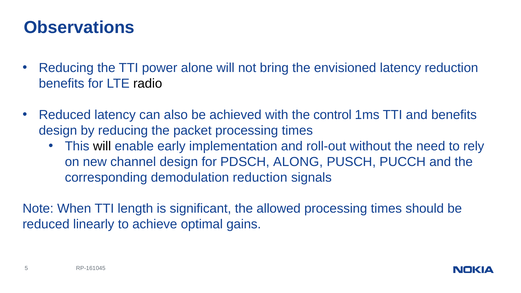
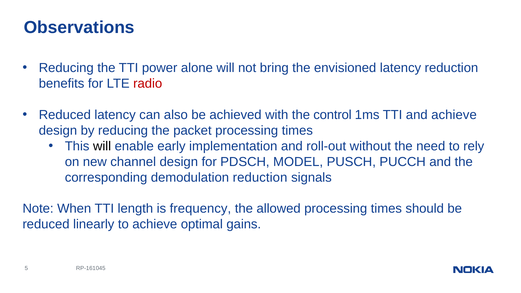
radio colour: black -> red
and benefits: benefits -> achieve
ALONG: ALONG -> MODEL
significant: significant -> frequency
